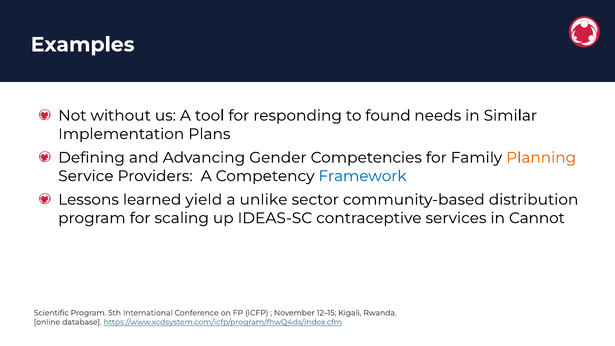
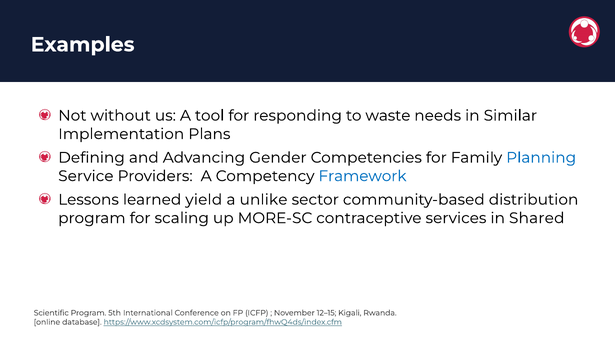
found: found -> waste
Planning colour: orange -> blue
IDEAS-SC: IDEAS-SC -> MORE-SC
Cannot: Cannot -> Shared
